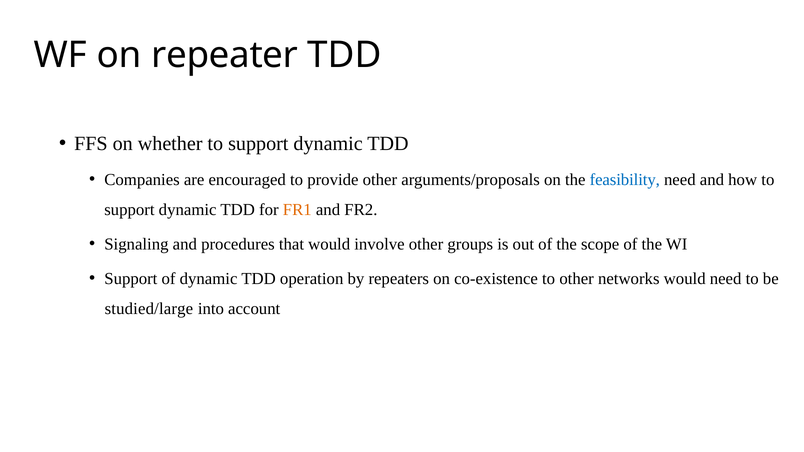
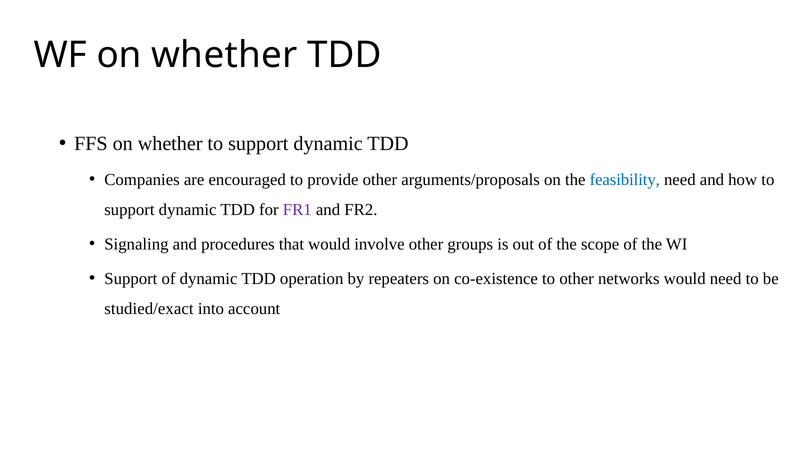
WF on repeater: repeater -> whether
FR1 colour: orange -> purple
studied/large: studied/large -> studied/exact
